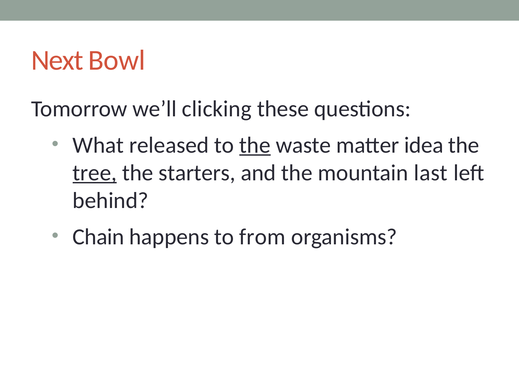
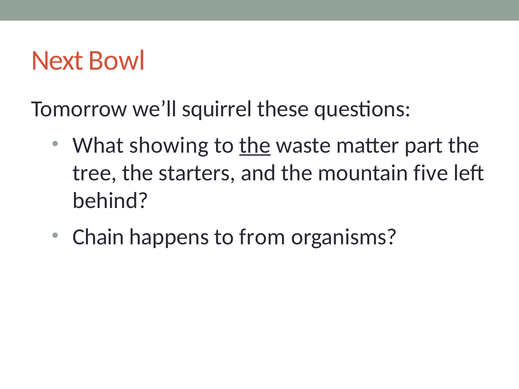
clicking: clicking -> squirrel
released: released -> showing
idea: idea -> part
tree underline: present -> none
last: last -> five
